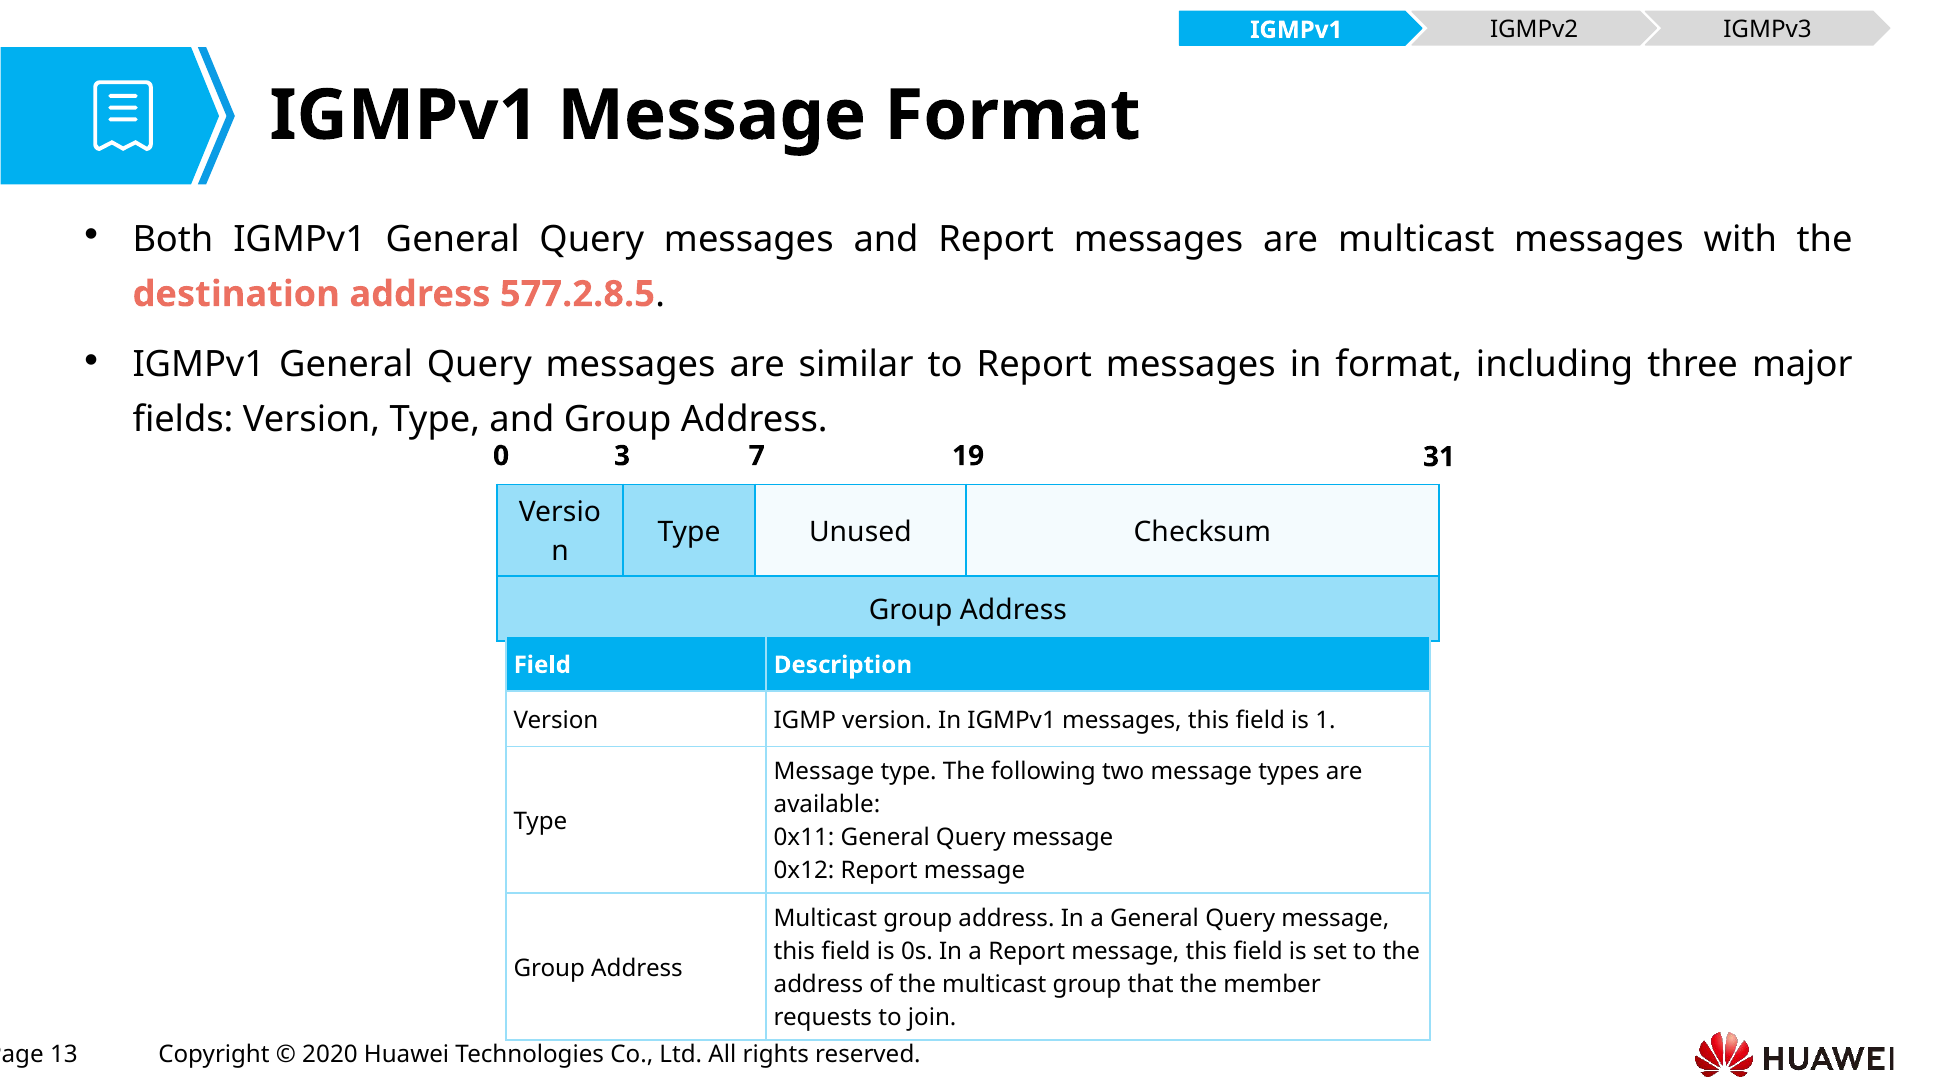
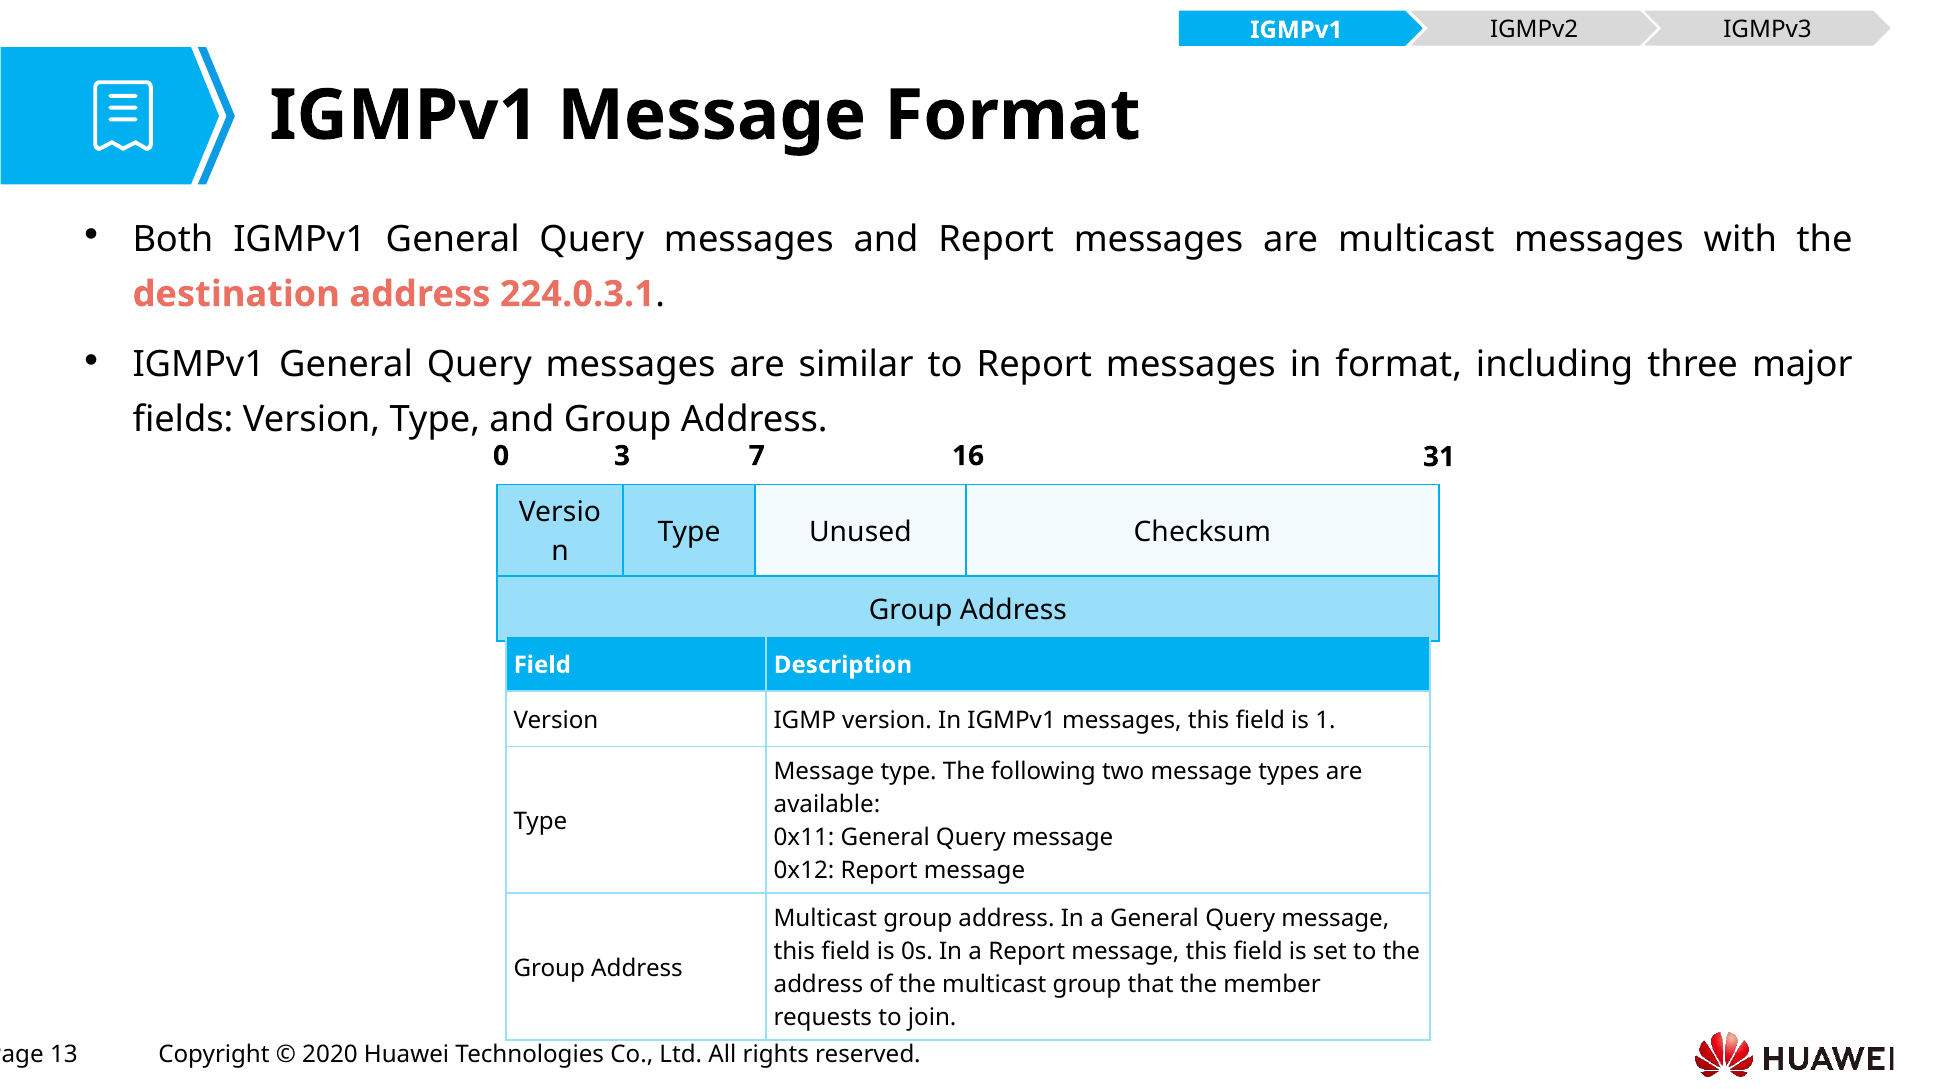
577.2.8.5: 577.2.8.5 -> 224.0.3.1
19: 19 -> 16
